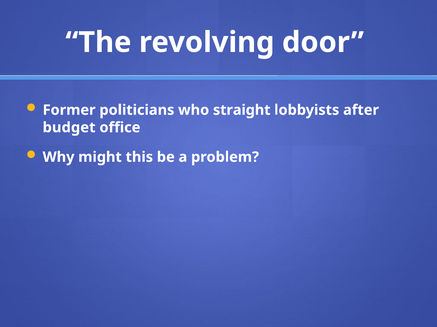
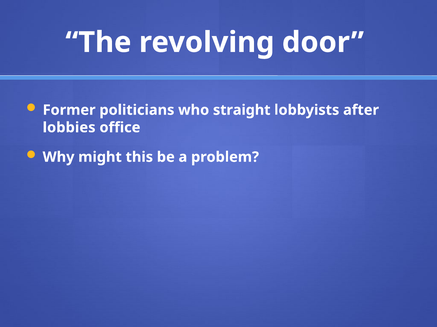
budget: budget -> lobbies
